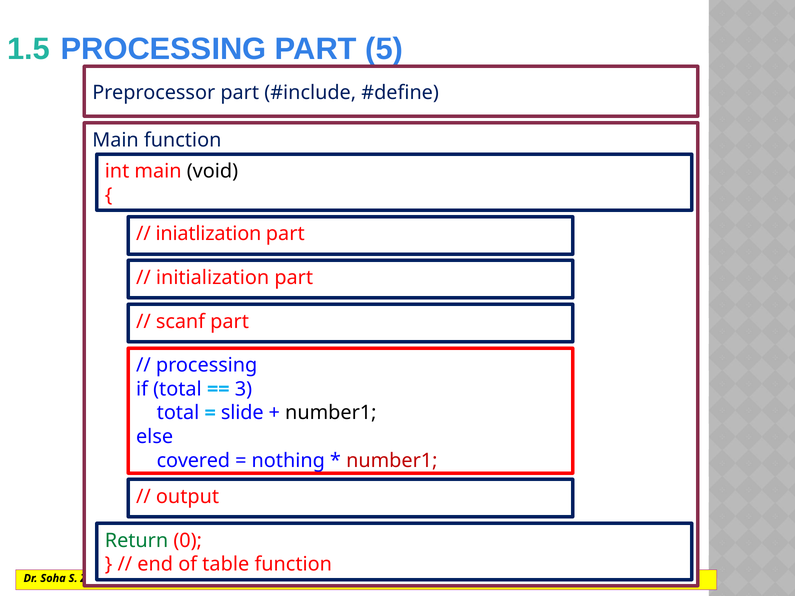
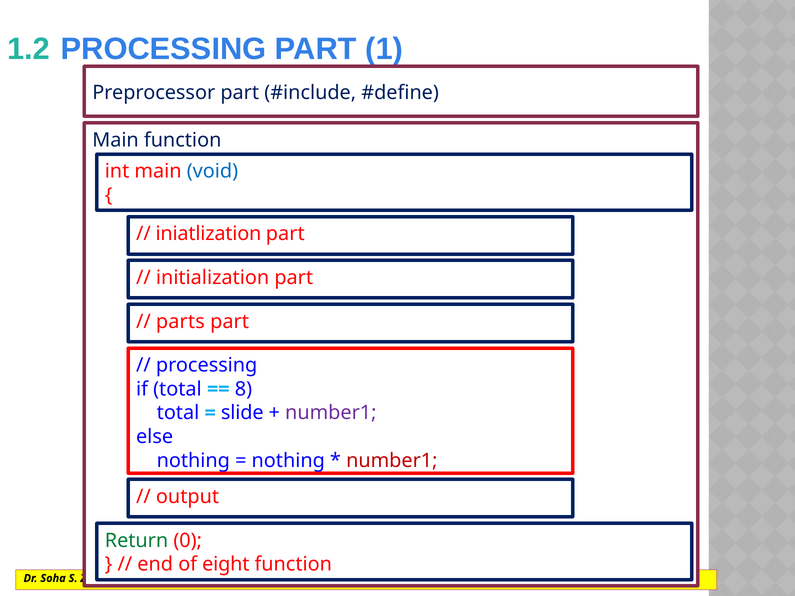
1.5: 1.5 -> 1.2
5: 5 -> 1
void colour: black -> blue
scanf: scanf -> parts
3: 3 -> 8
number1 at (331, 413) colour: black -> purple
covered at (193, 461): covered -> nothing
table: table -> eight
